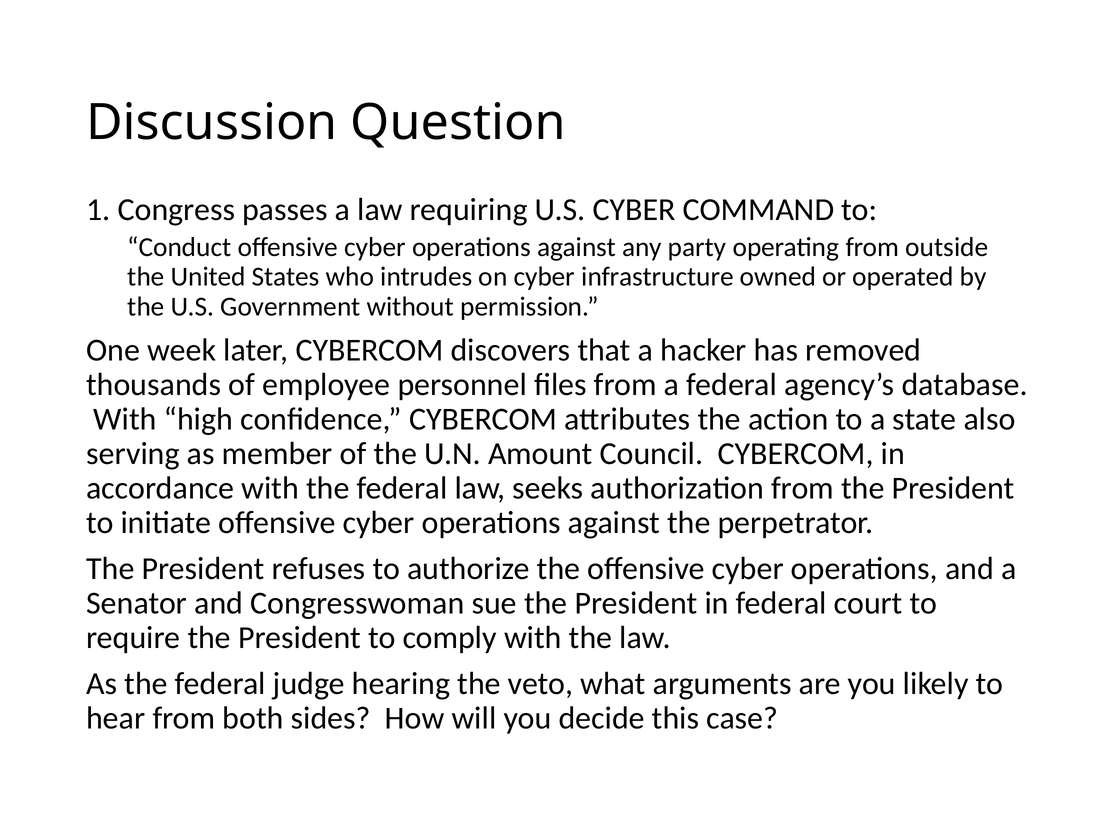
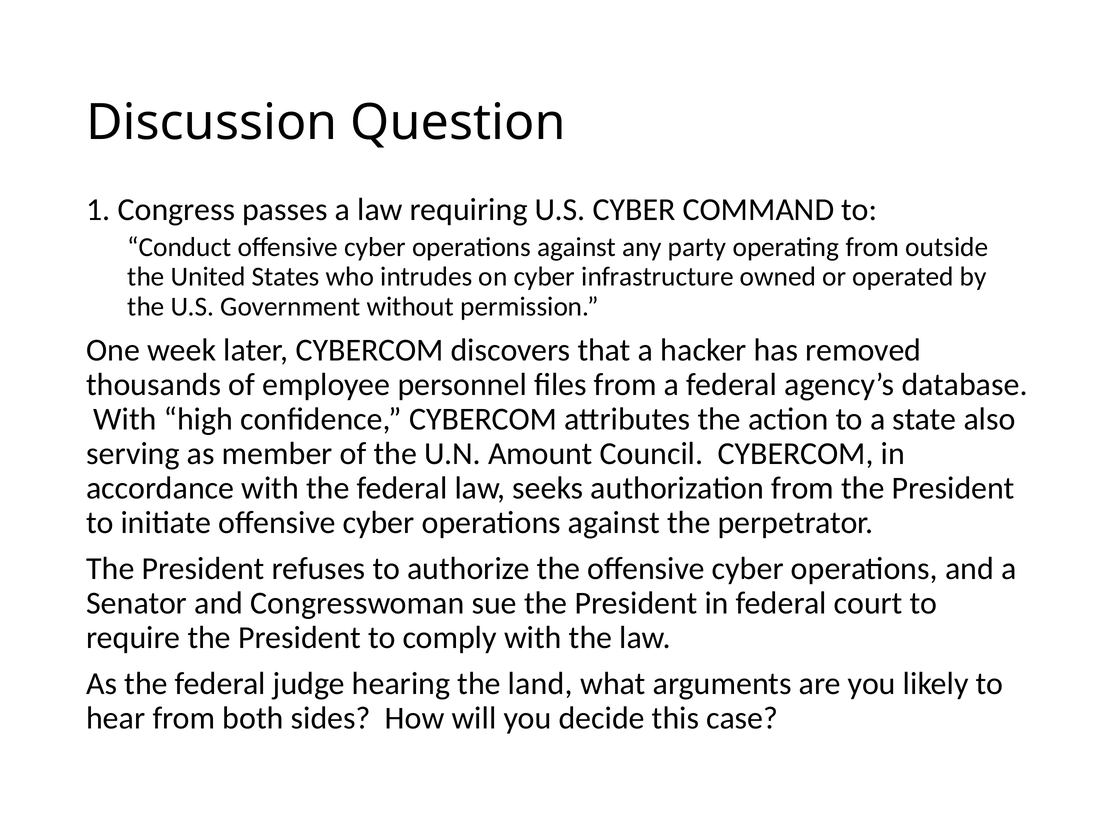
veto: veto -> land
